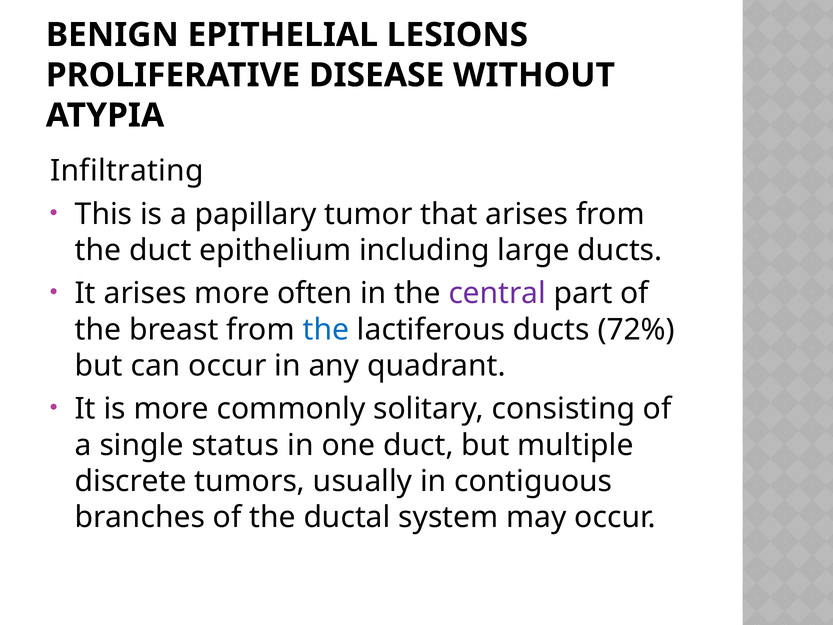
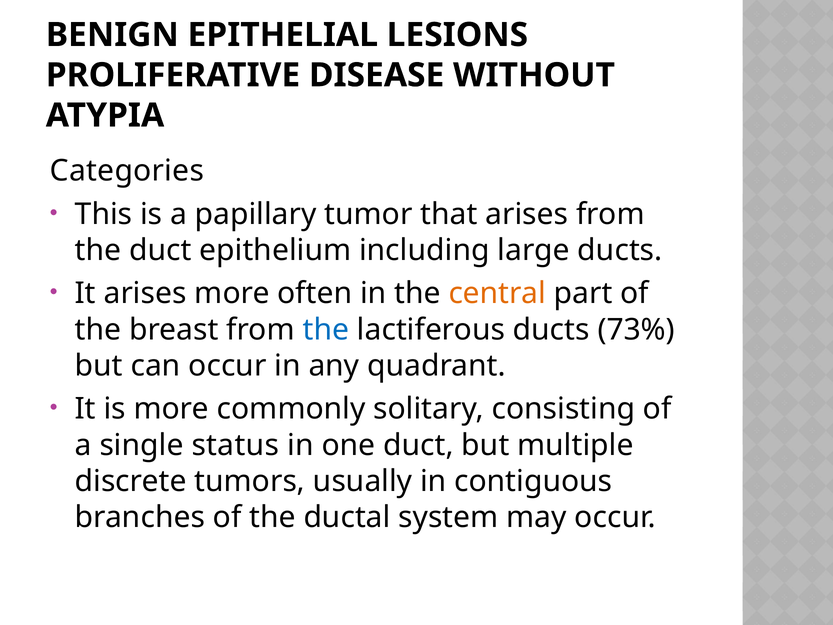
Infiltrating: Infiltrating -> Categories
central colour: purple -> orange
72%: 72% -> 73%
